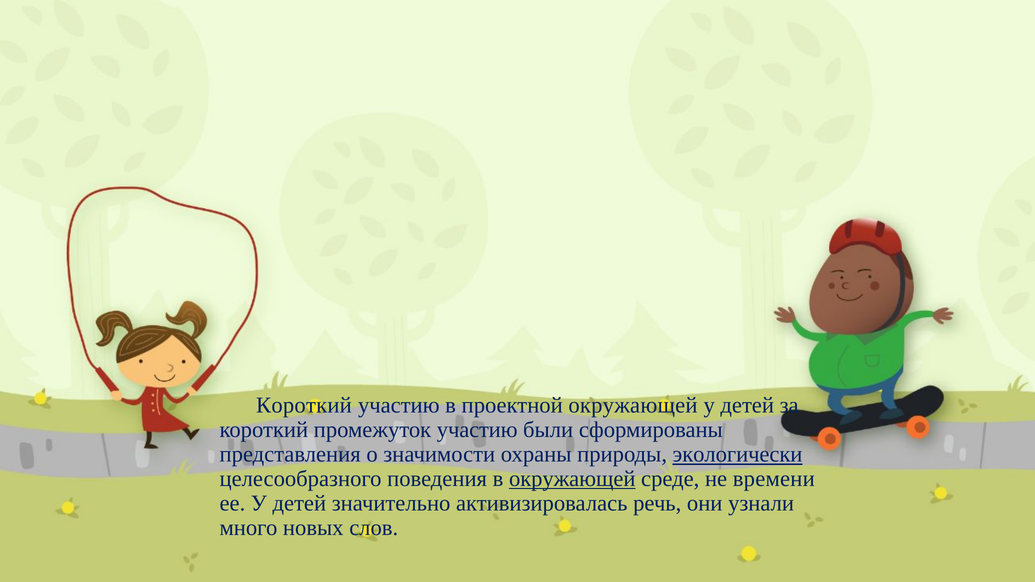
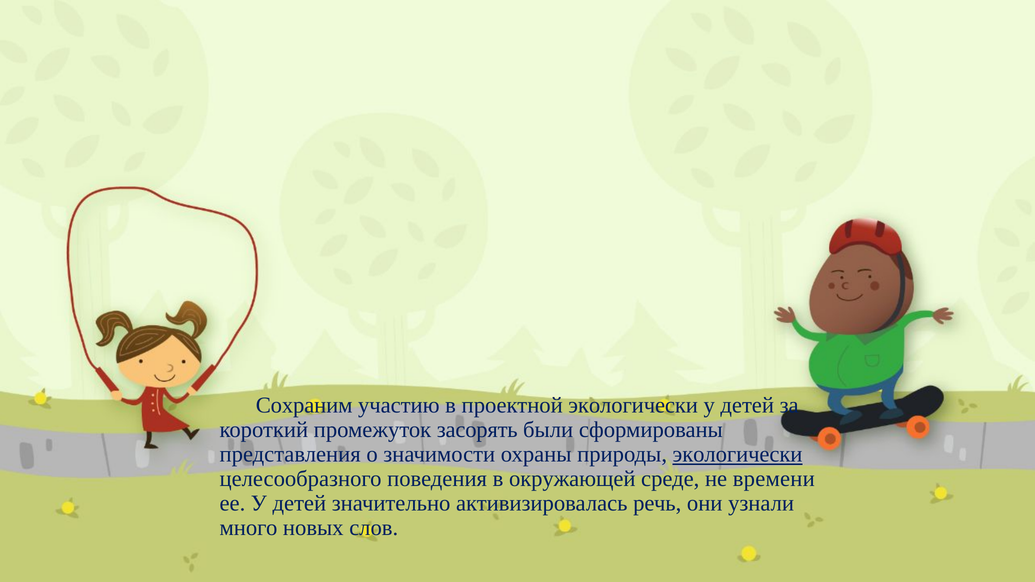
Короткий at (304, 406): Короткий -> Сохраним
проектной окружающей: окружающей -> экологически
промежуток участию: участию -> засорять
окружающей at (572, 479) underline: present -> none
